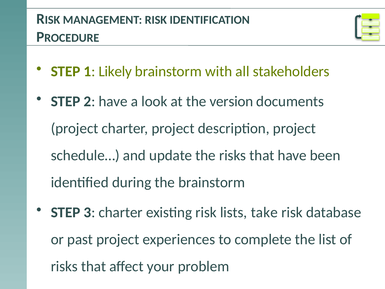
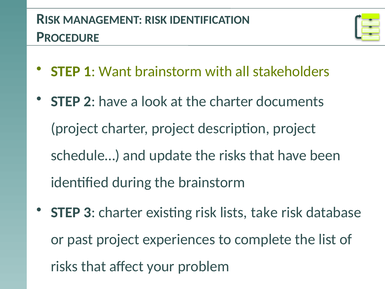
Likely: Likely -> Want
the version: version -> charter
